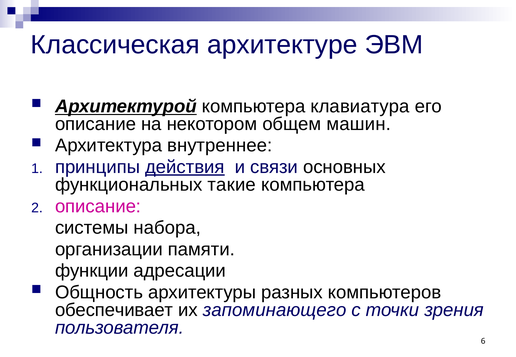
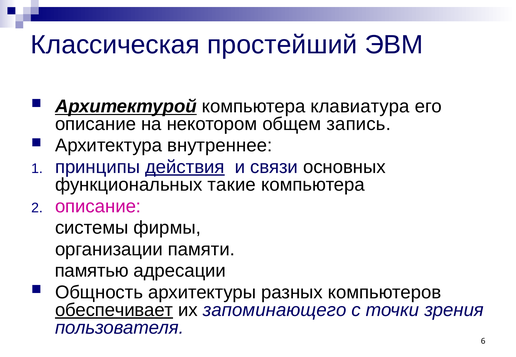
архитектуре: архитектуре -> простейший
машин: машин -> запись
набора: набора -> фирмы
функции: функции -> памятью
обеспечивает underline: none -> present
